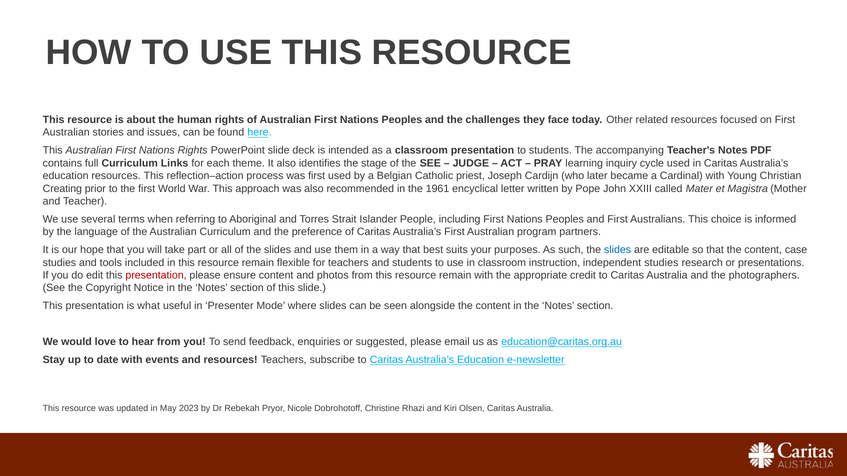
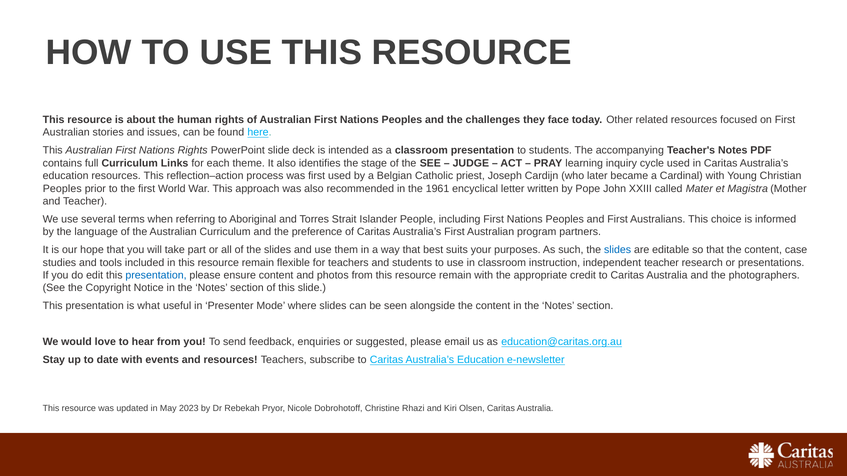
Creating at (62, 189): Creating -> Peoples
independent studies: studies -> teacher
presentation at (156, 276) colour: red -> blue
